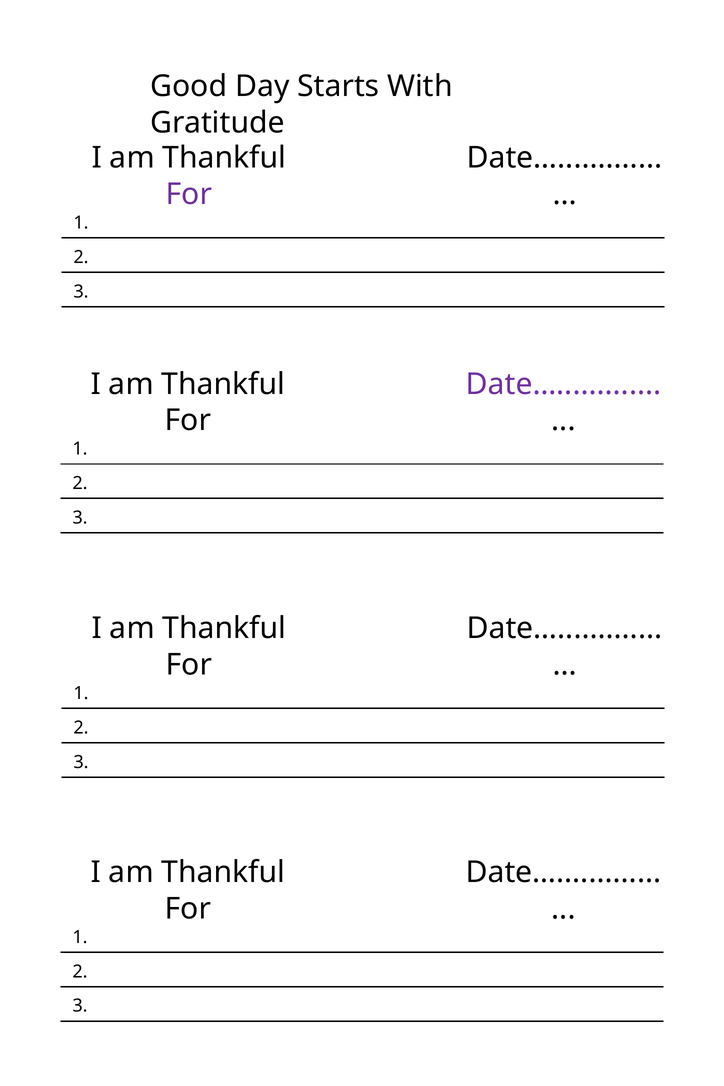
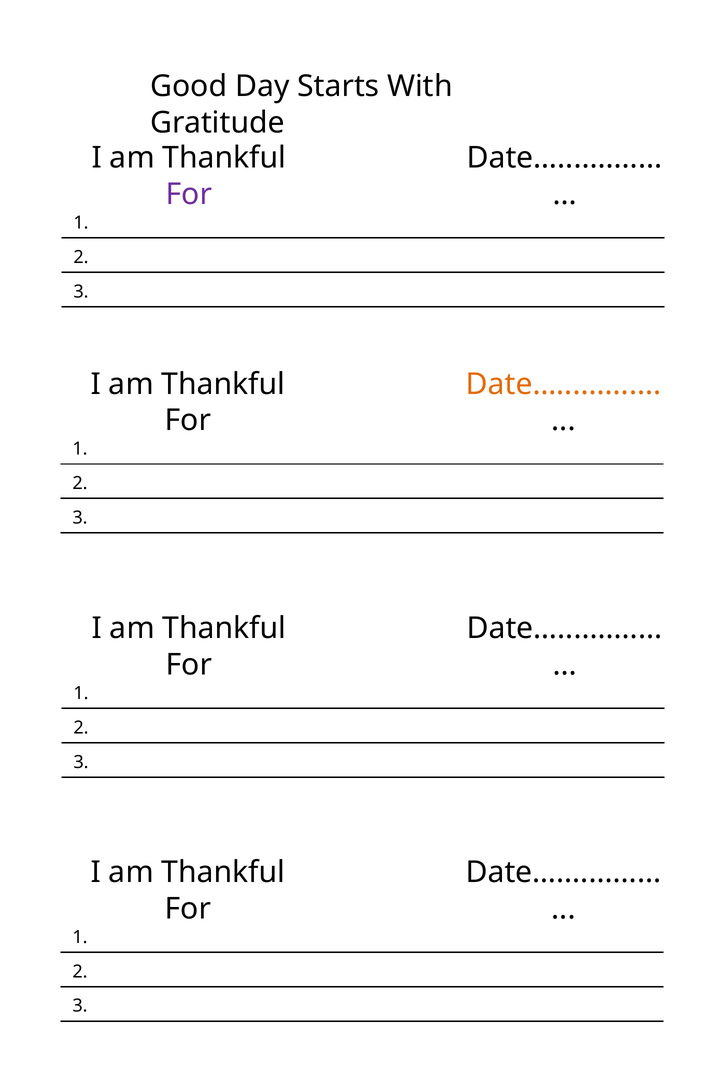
Date… at (564, 384) colour: purple -> orange
